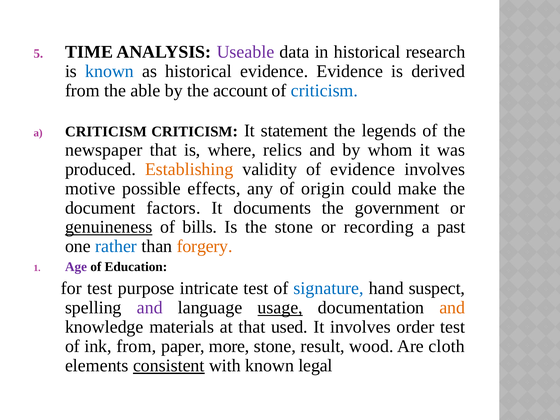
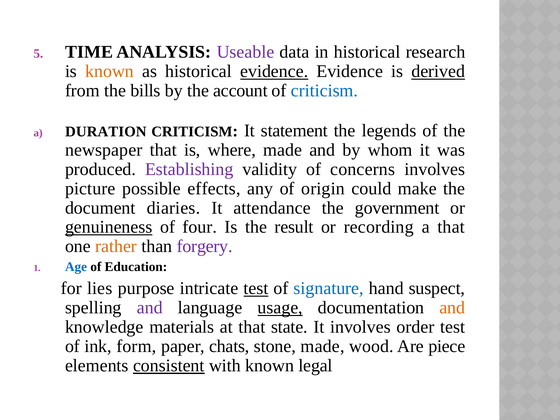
known at (110, 71) colour: blue -> orange
evidence at (274, 71) underline: none -> present
derived underline: none -> present
able: able -> bills
a CRITICISM: CRITICISM -> DURATION
where relics: relics -> made
Establishing colour: orange -> purple
of evidence: evidence -> concerns
motive: motive -> picture
factors: factors -> diaries
documents: documents -> attendance
bills: bills -> four
the stone: stone -> result
a past: past -> that
rather colour: blue -> orange
forgery colour: orange -> purple
Age colour: purple -> blue
for test: test -> lies
test at (256, 288) underline: none -> present
used: used -> state
ink from: from -> form
more: more -> chats
stone result: result -> made
cloth: cloth -> piece
